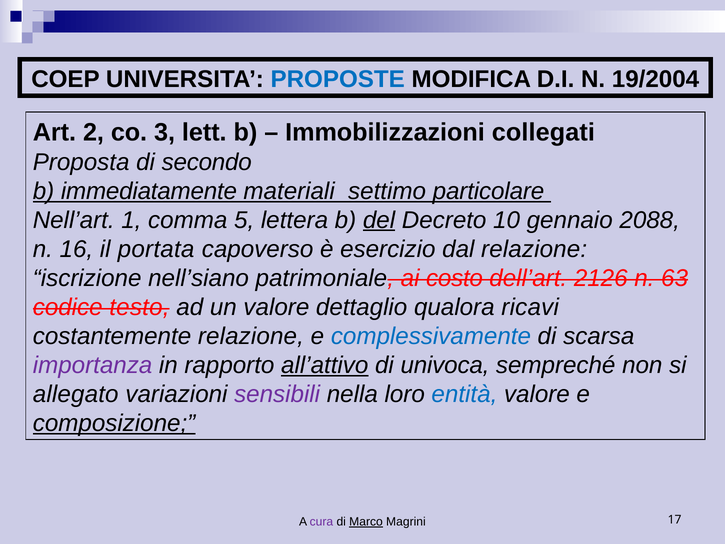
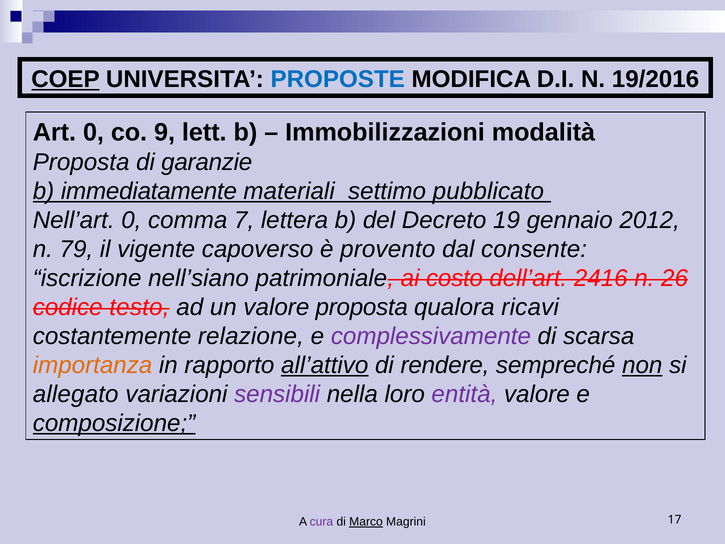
COEP underline: none -> present
19/2004: 19/2004 -> 19/2016
Art 2: 2 -> 0
3: 3 -> 9
collegati: collegati -> modalità
secondo: secondo -> garanzie
particolare: particolare -> pubblicato
Nell’art 1: 1 -> 0
5: 5 -> 7
del underline: present -> none
10: 10 -> 19
2088: 2088 -> 2012
16: 16 -> 79
portata: portata -> vigente
esercizio: esercizio -> provento
dal relazione: relazione -> consente
2126: 2126 -> 2416
63: 63 -> 26
valore dettaglio: dettaglio -> proposta
complessivamente colour: blue -> purple
importanza colour: purple -> orange
univoca: univoca -> rendere
non underline: none -> present
entità colour: blue -> purple
